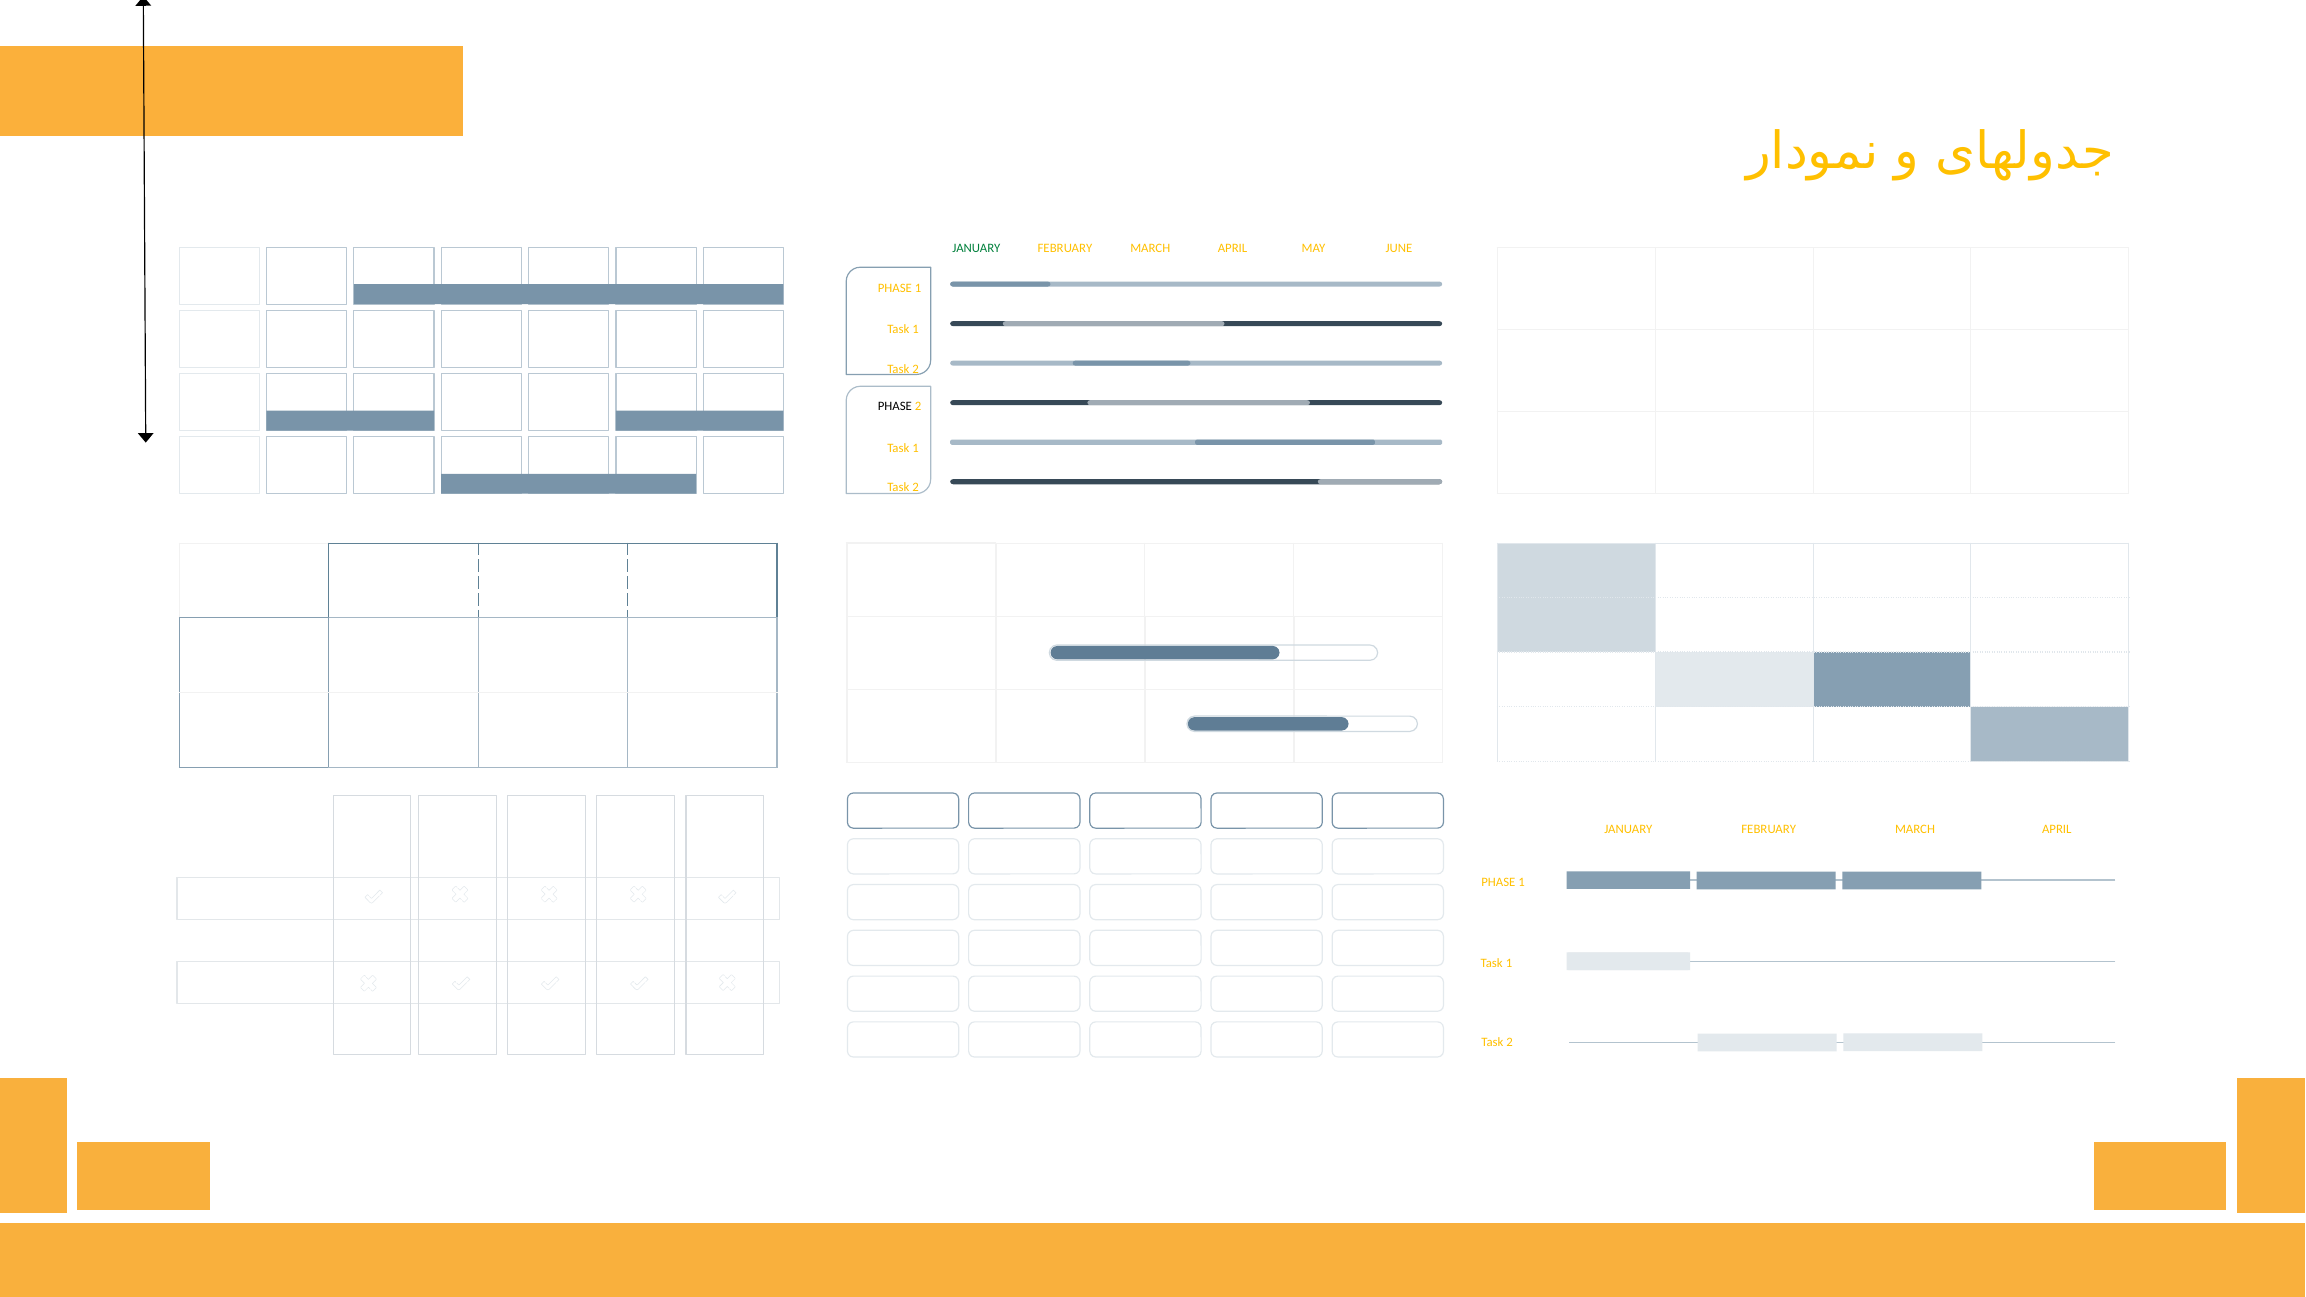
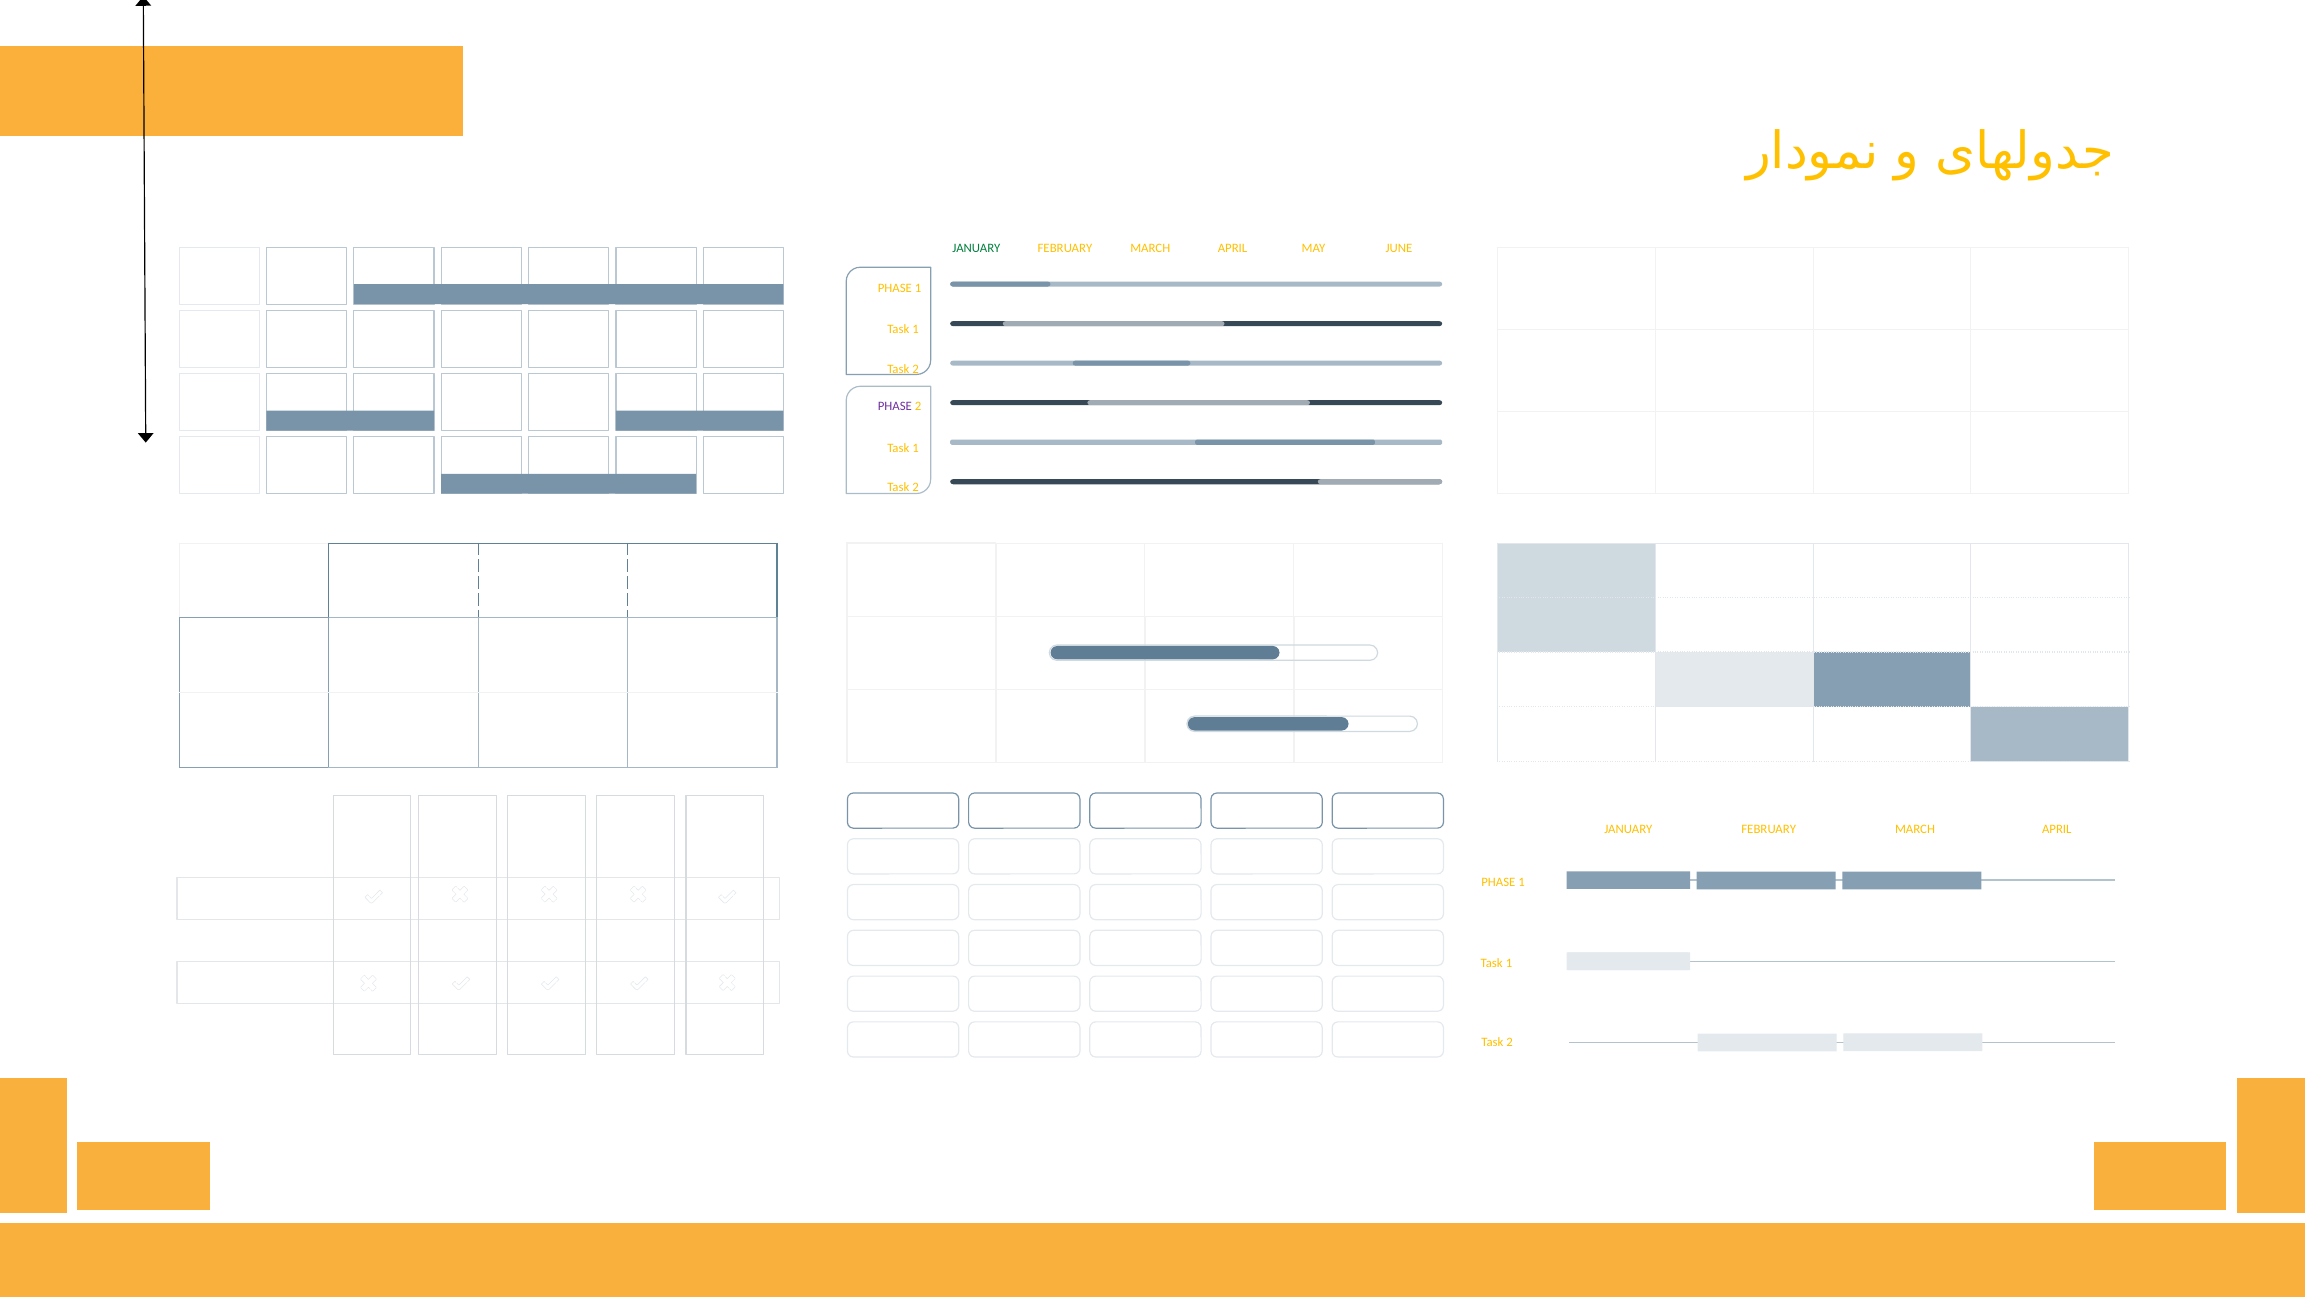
PHASE at (895, 406) colour: black -> purple
